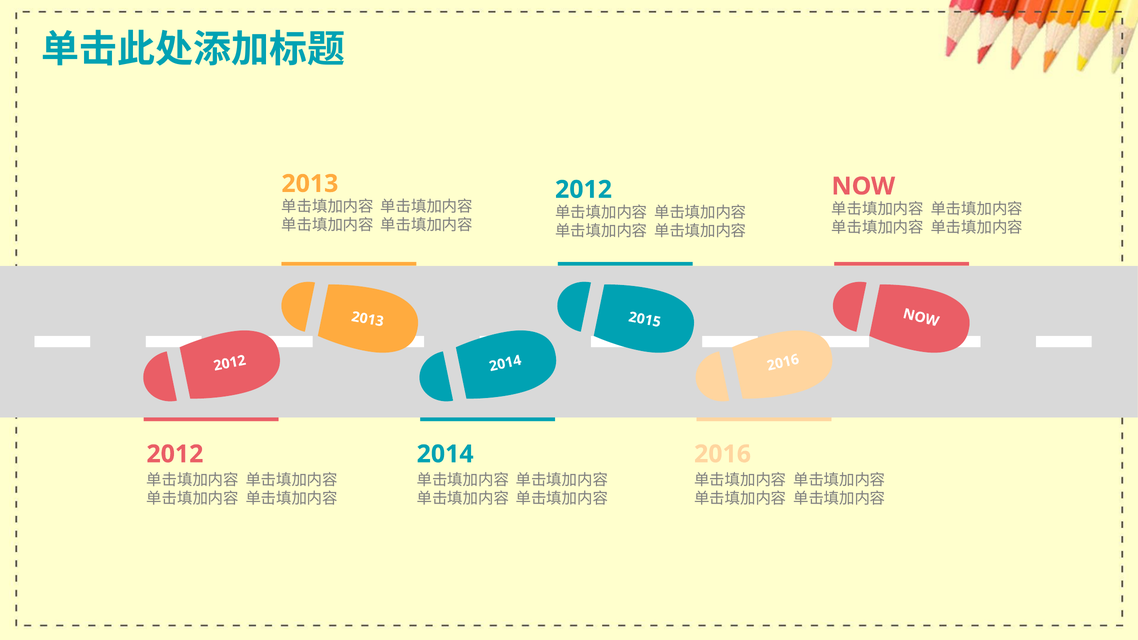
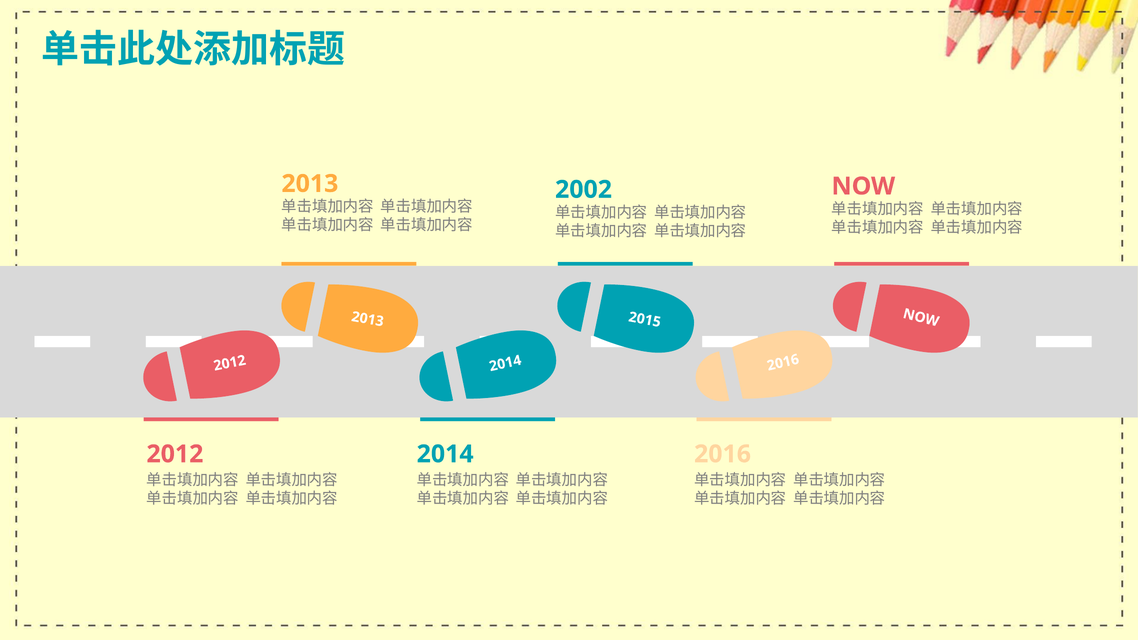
2012 at (584, 190): 2012 -> 2002
